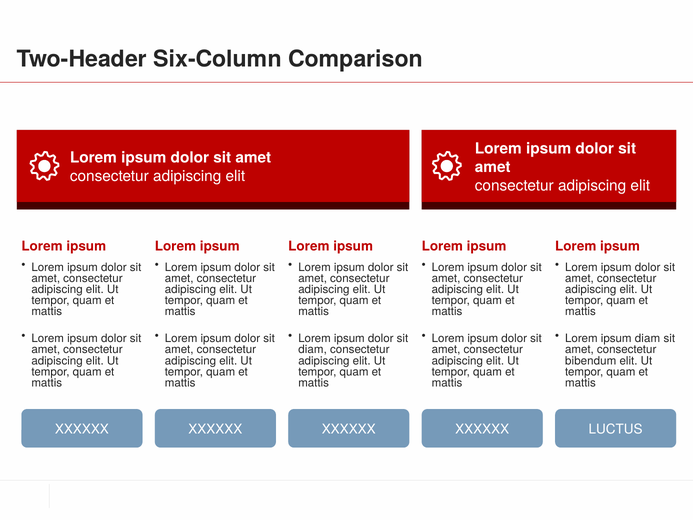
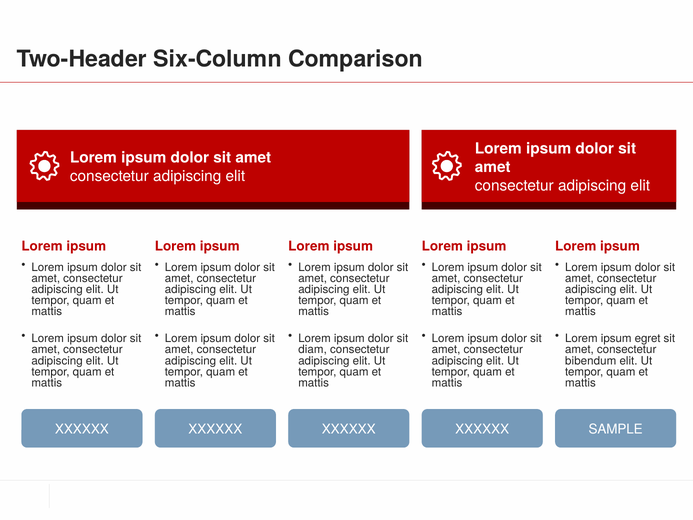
ipsum diam: diam -> egret
LUCTUS: LUCTUS -> SAMPLE
